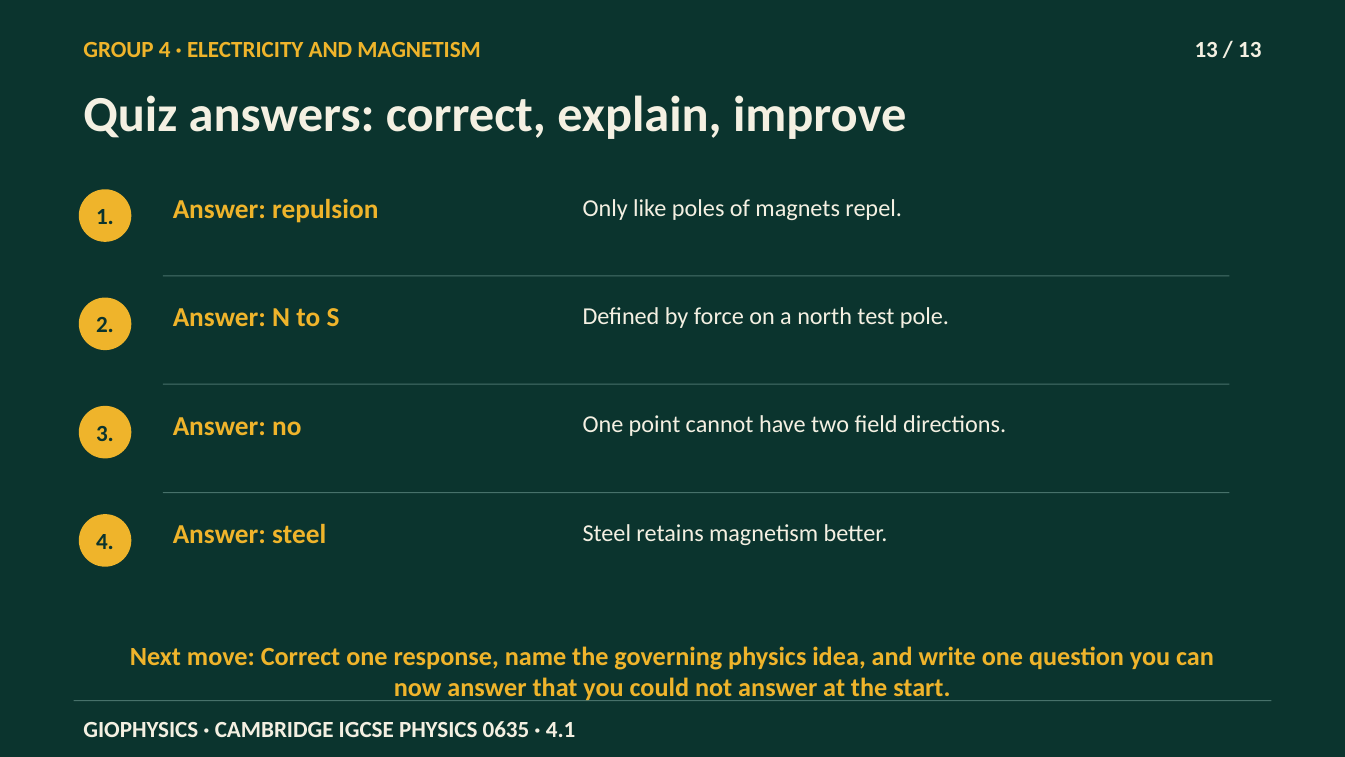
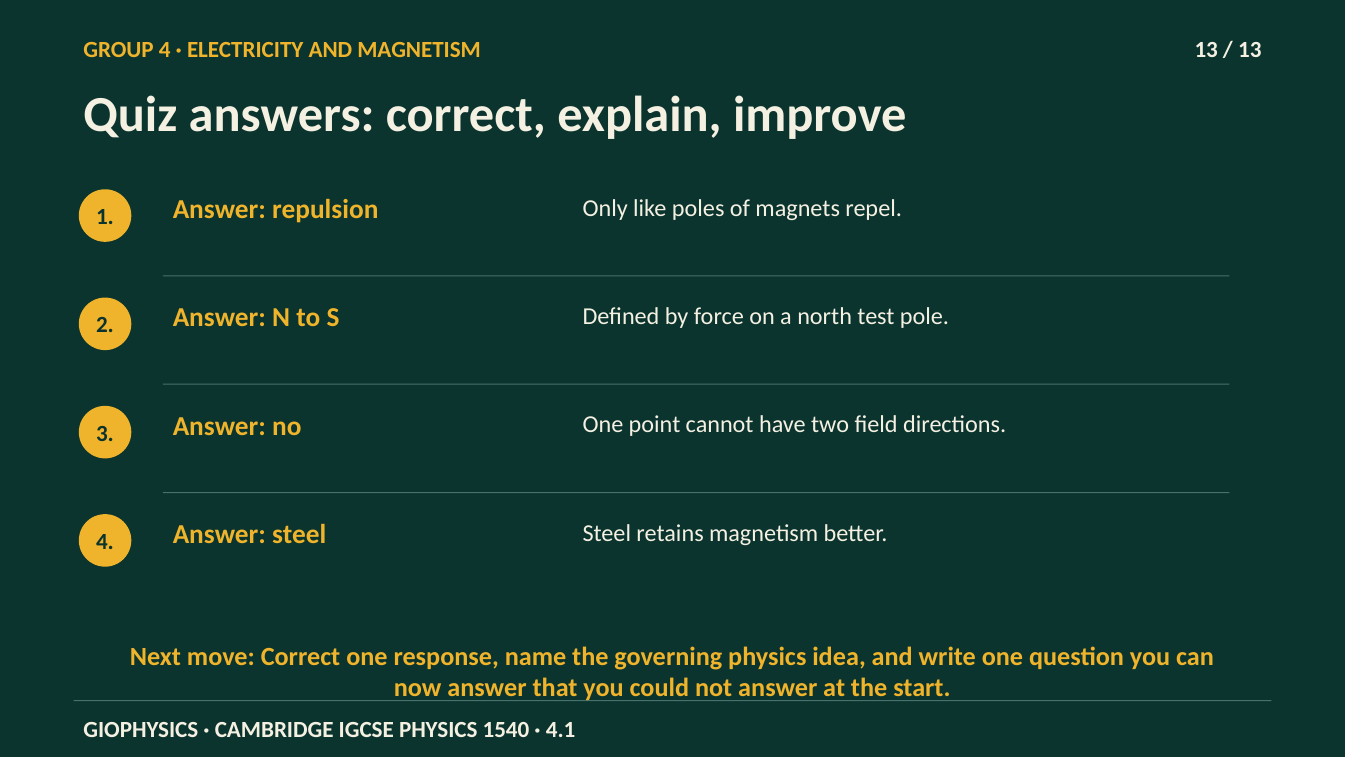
0635: 0635 -> 1540
